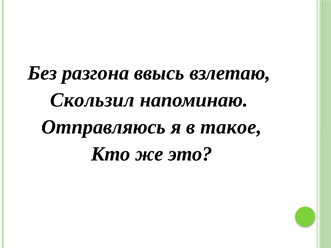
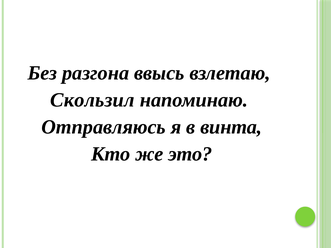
такое: такое -> винта
